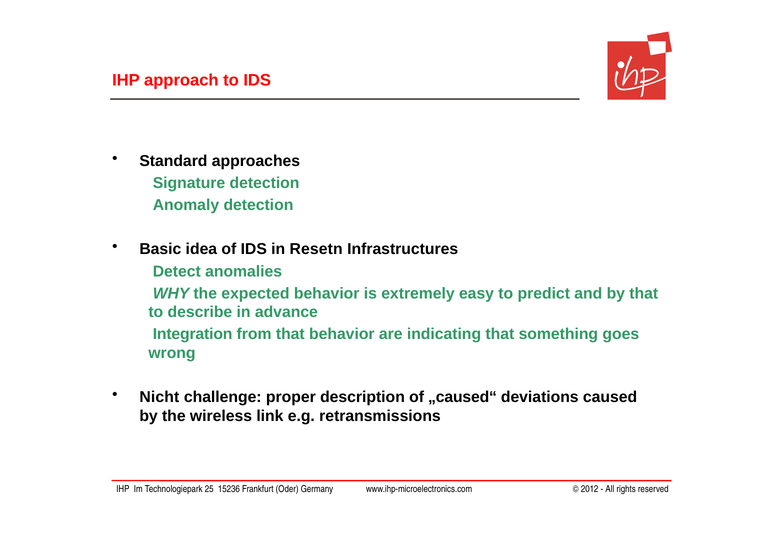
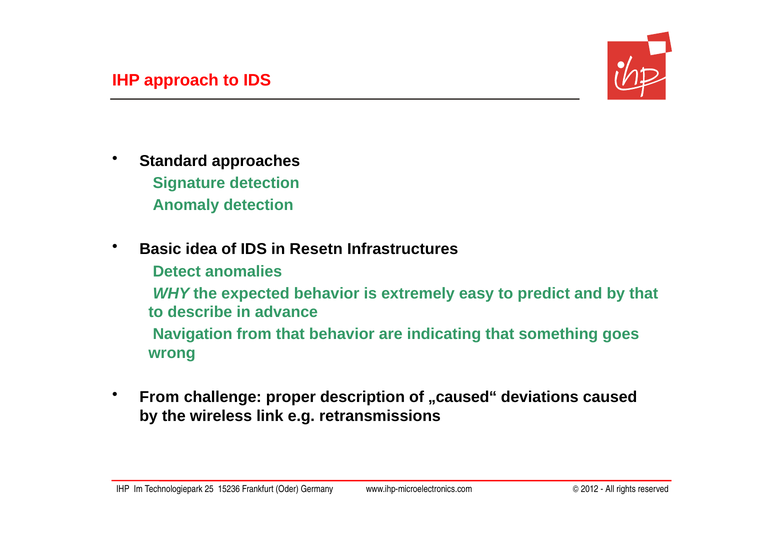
Integration: Integration -> Navigation
Nicht at (159, 397): Nicht -> From
